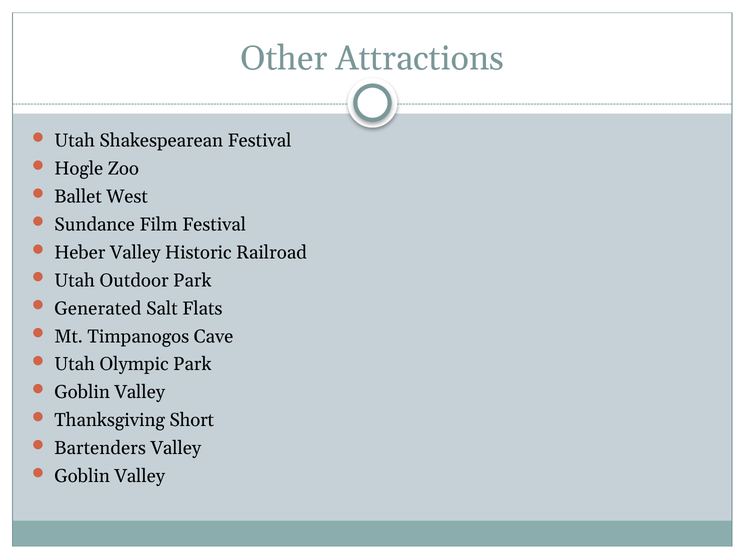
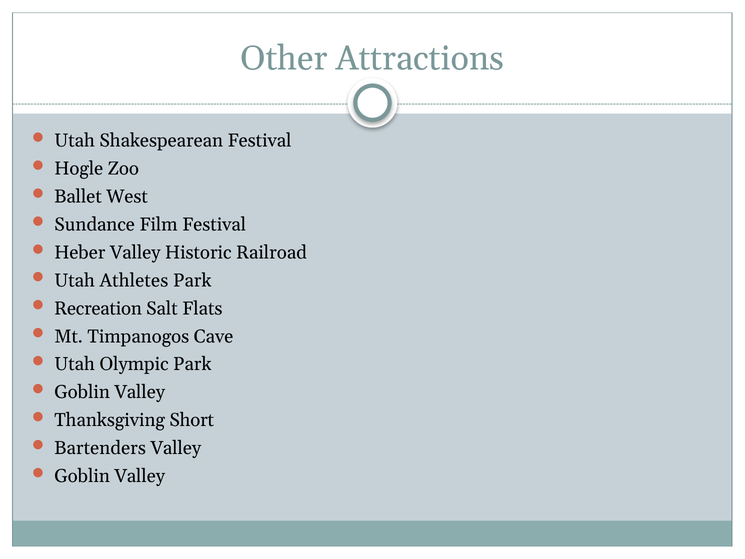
Outdoor: Outdoor -> Athletes
Generated: Generated -> Recreation
